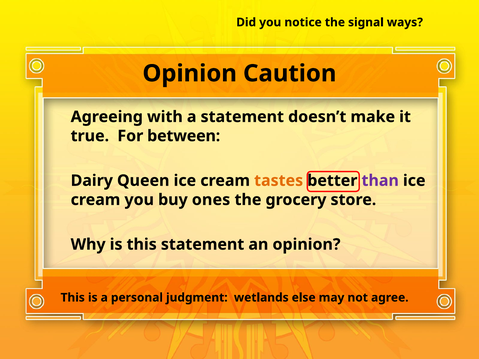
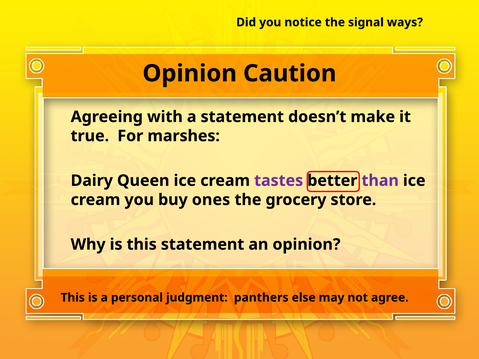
between: between -> marshes
tastes colour: orange -> purple
wetlands: wetlands -> panthers
